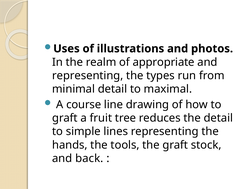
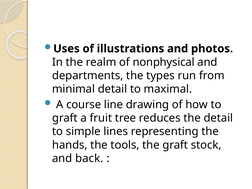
appropriate: appropriate -> nonphysical
representing at (88, 76): representing -> departments
